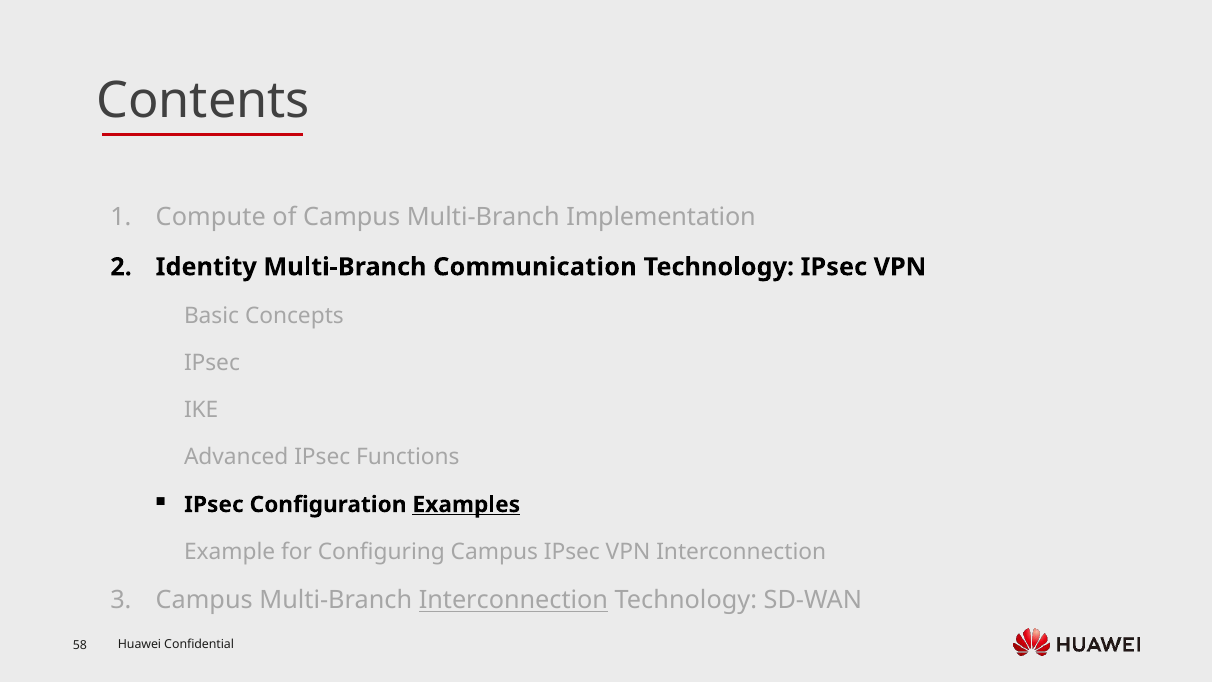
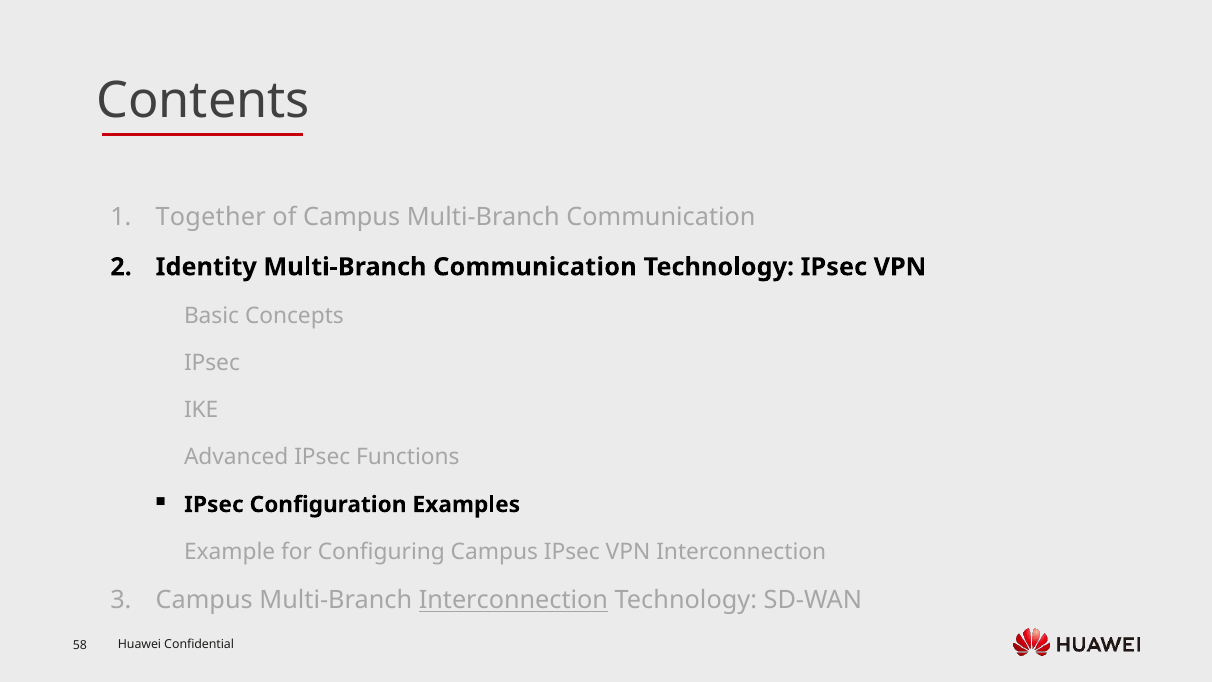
Compute: Compute -> Together
Campus Multi-Branch Implementation: Implementation -> Communication
Examples underline: present -> none
